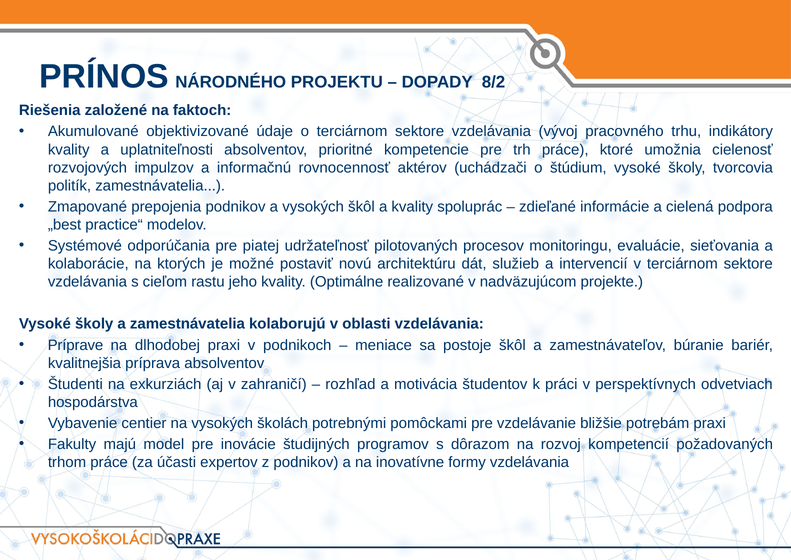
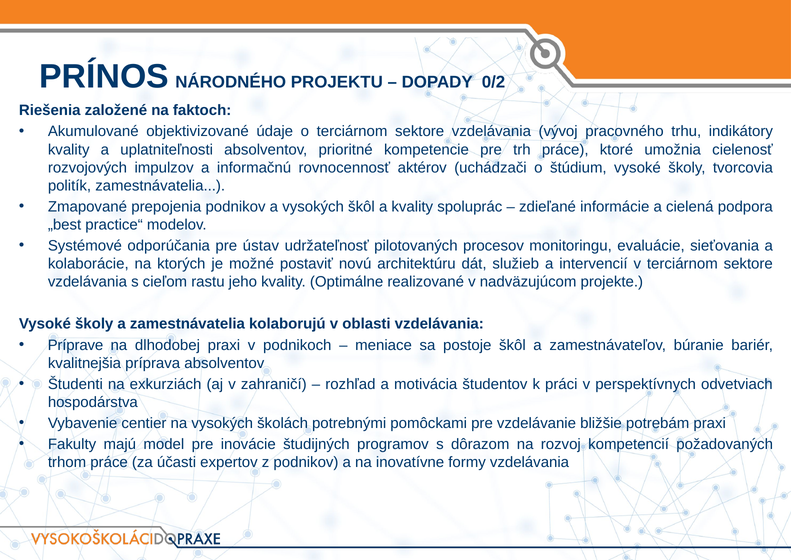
8/2: 8/2 -> 0/2
piatej: piatej -> ústav
